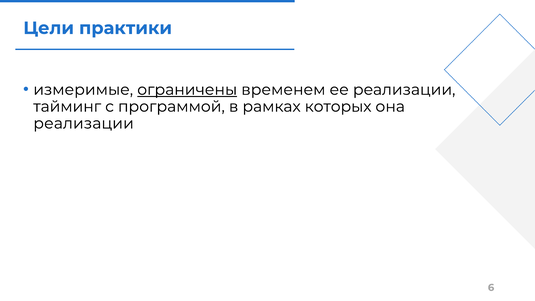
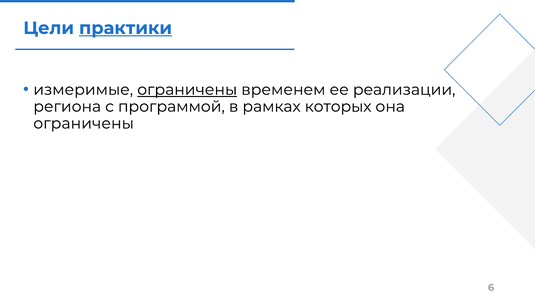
практики underline: none -> present
тайминг: тайминг -> региона
реализации at (84, 123): реализации -> ограничены
